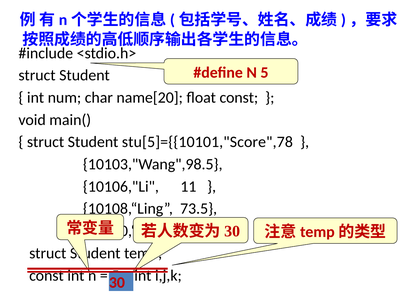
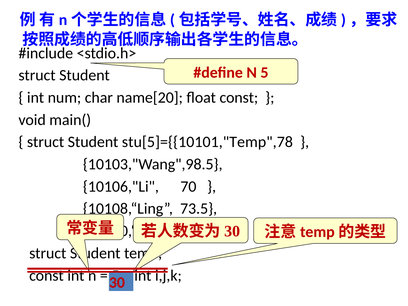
stu[5]={{10101,"Score",78: stu[5]={{10101,"Score",78 -> stu[5]={{10101,"Temp",78
11: 11 -> 70
